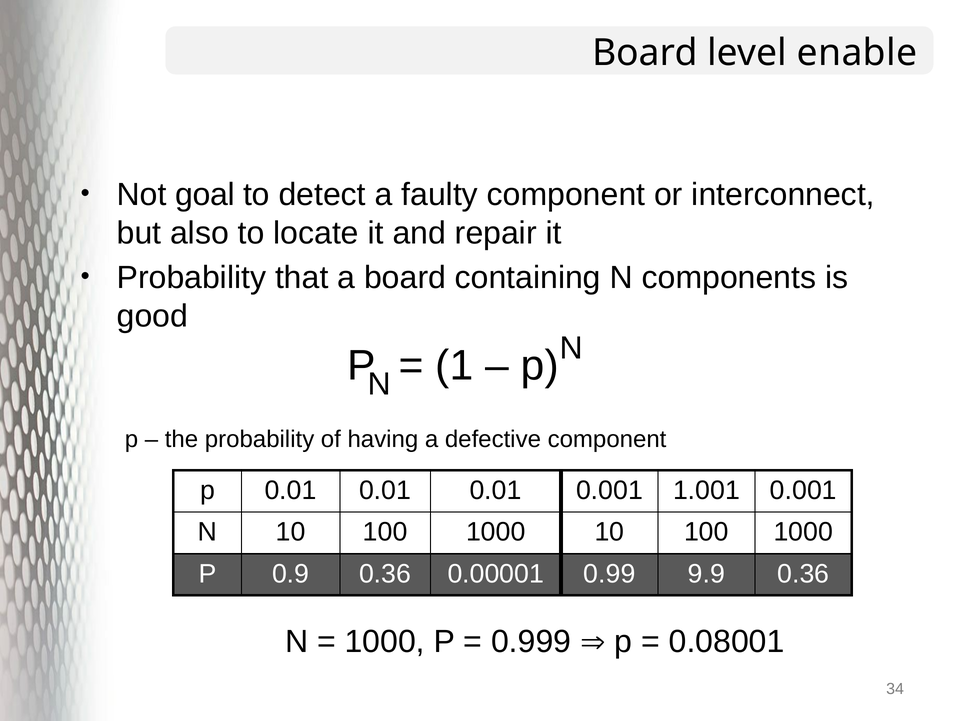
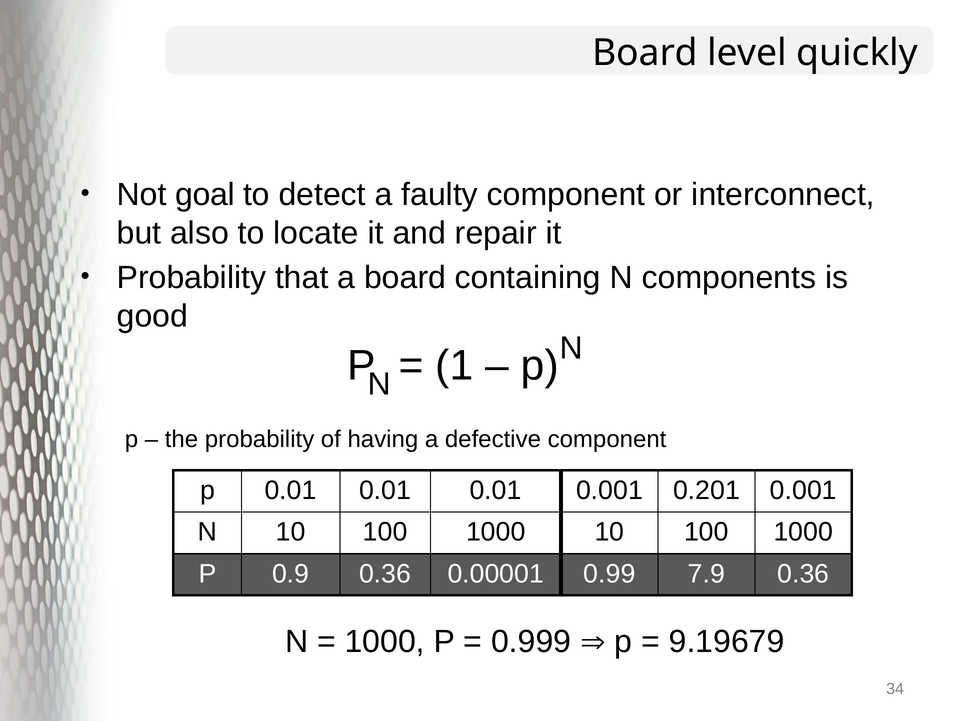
enable: enable -> quickly
1.001: 1.001 -> 0.201
9.9: 9.9 -> 7.9
0.08001: 0.08001 -> 9.19679
